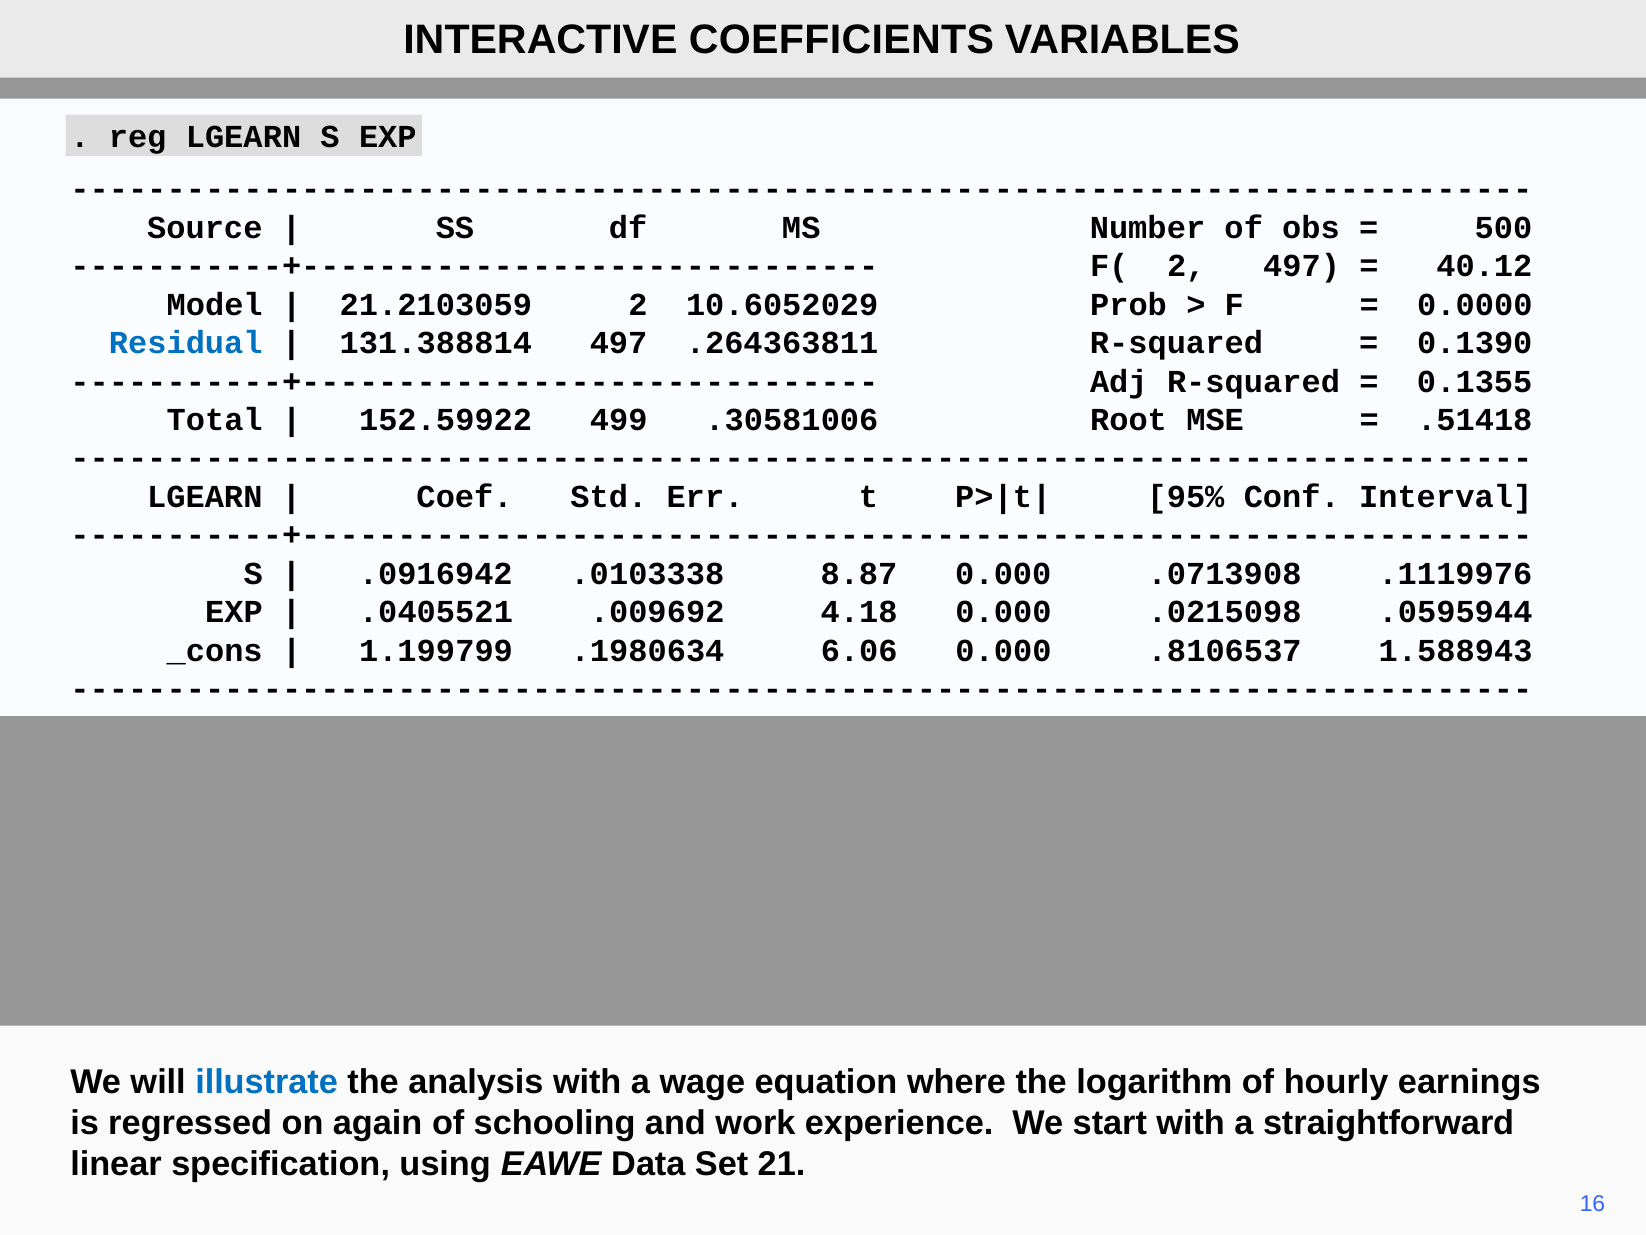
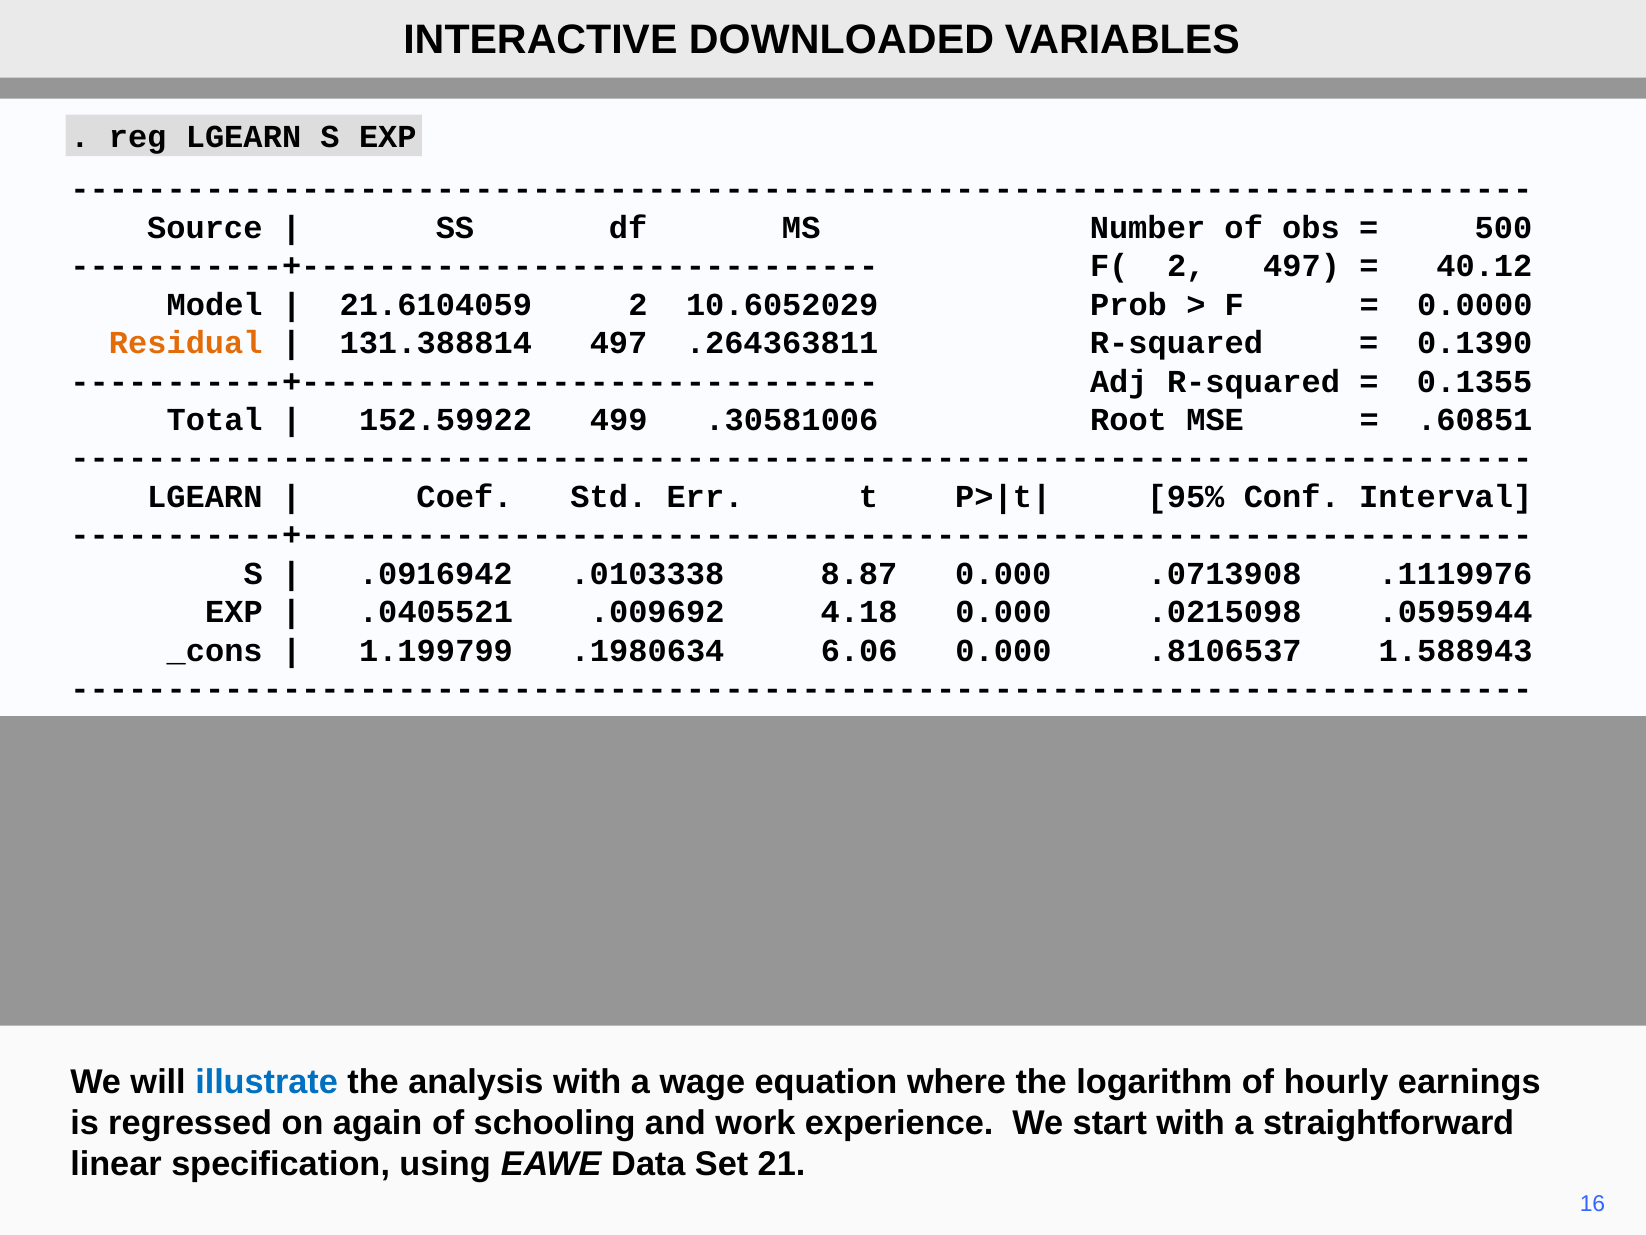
COEFFICIENTS: COEFFICIENTS -> DOWNLOADED
21.2103059: 21.2103059 -> 21.6104059
Residual colour: blue -> orange
.51418: .51418 -> .60851
